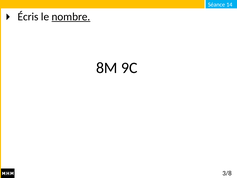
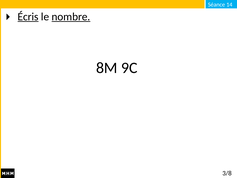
Écris underline: none -> present
